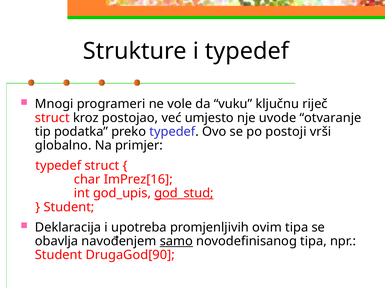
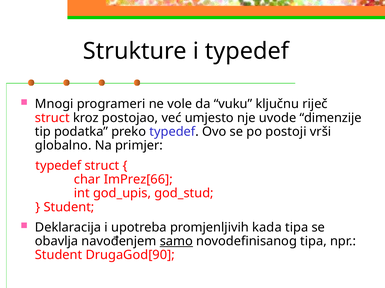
otvaranje: otvaranje -> dimenzije
ImPrez[16: ImPrez[16 -> ImPrez[66
god_stud underline: present -> none
ovim: ovim -> kada
